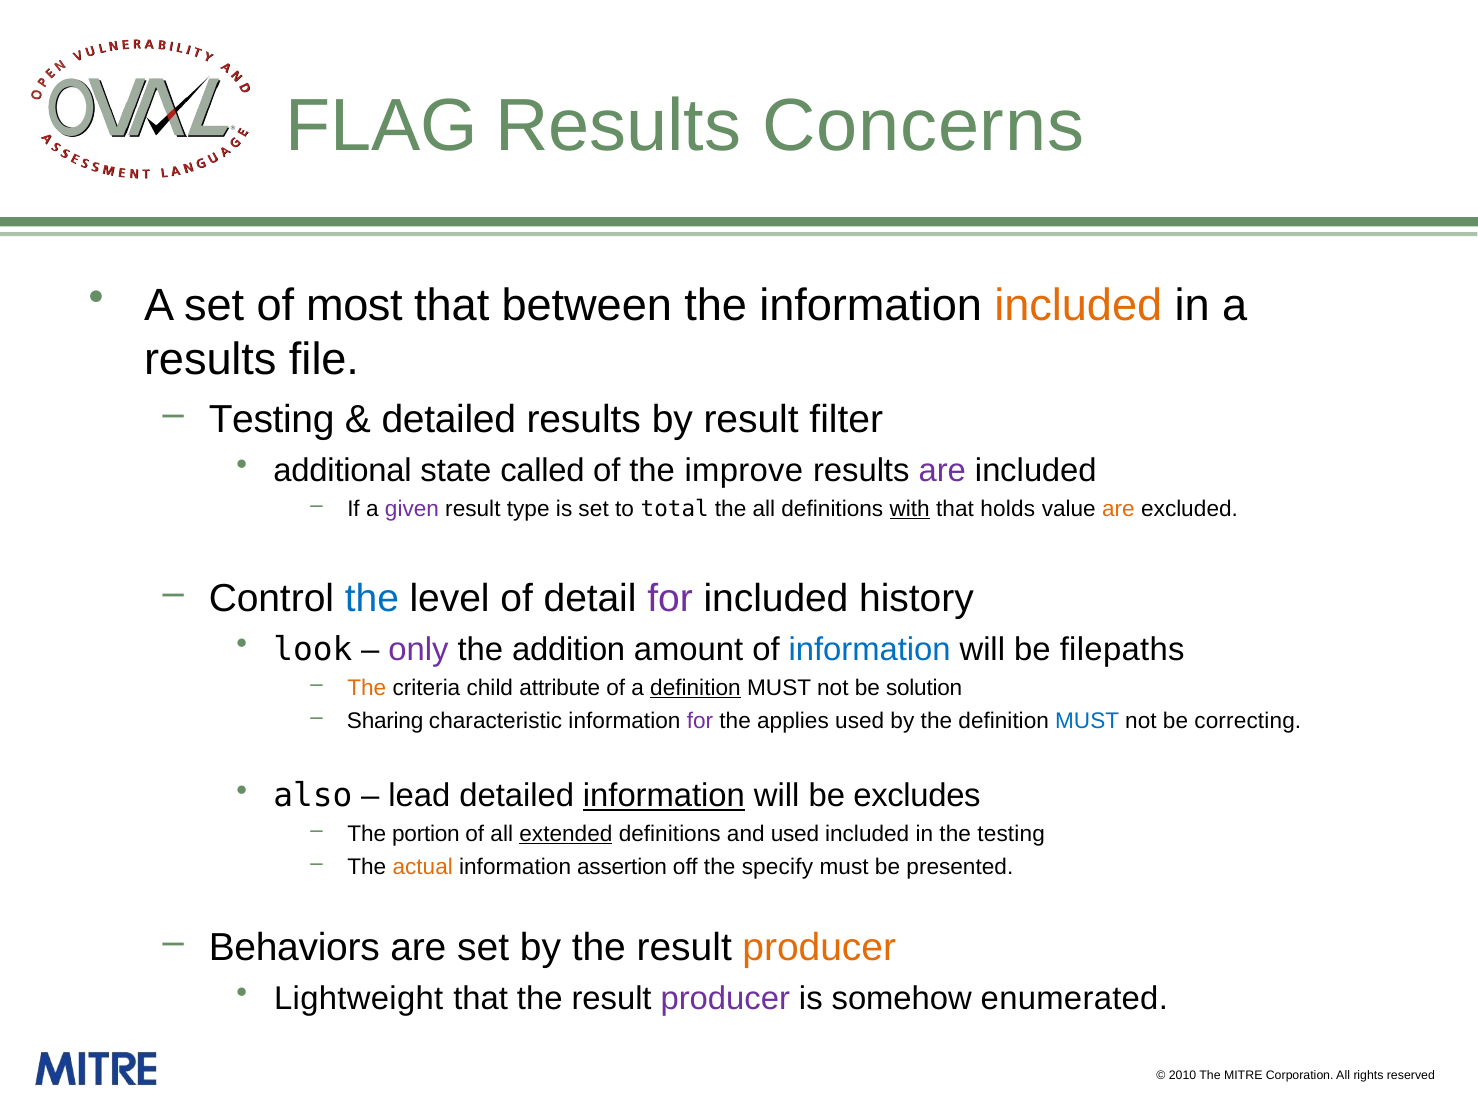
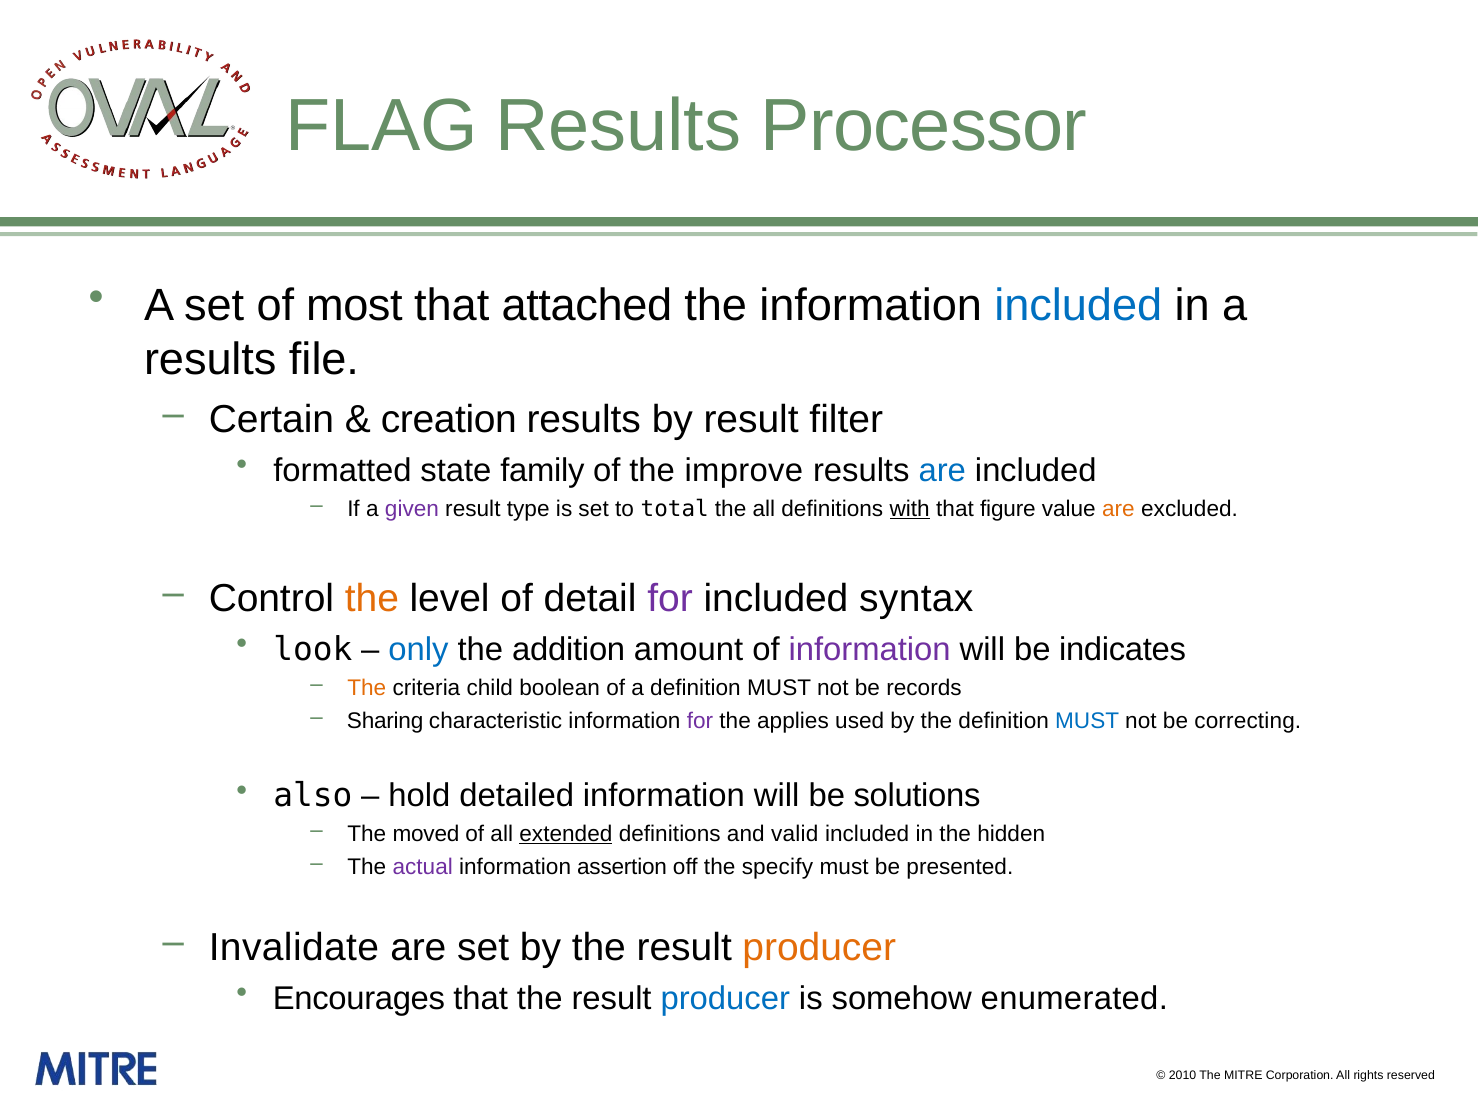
Concerns: Concerns -> Processor
between: between -> attached
included at (1078, 305) colour: orange -> blue
Testing at (272, 419): Testing -> Certain
detailed at (449, 419): detailed -> creation
additional: additional -> formatted
called: called -> family
are at (942, 470) colour: purple -> blue
holds: holds -> figure
the at (372, 598) colour: blue -> orange
history: history -> syntax
only colour: purple -> blue
information at (870, 649) colour: blue -> purple
filepaths: filepaths -> indicates
attribute: attribute -> boolean
definition at (695, 688) underline: present -> none
solution: solution -> records
lead: lead -> hold
information at (664, 795) underline: present -> none
excludes: excludes -> solutions
portion: portion -> moved
and used: used -> valid
the testing: testing -> hidden
actual colour: orange -> purple
Behaviors: Behaviors -> Invalidate
Lightweight: Lightweight -> Encourages
producer at (725, 998) colour: purple -> blue
